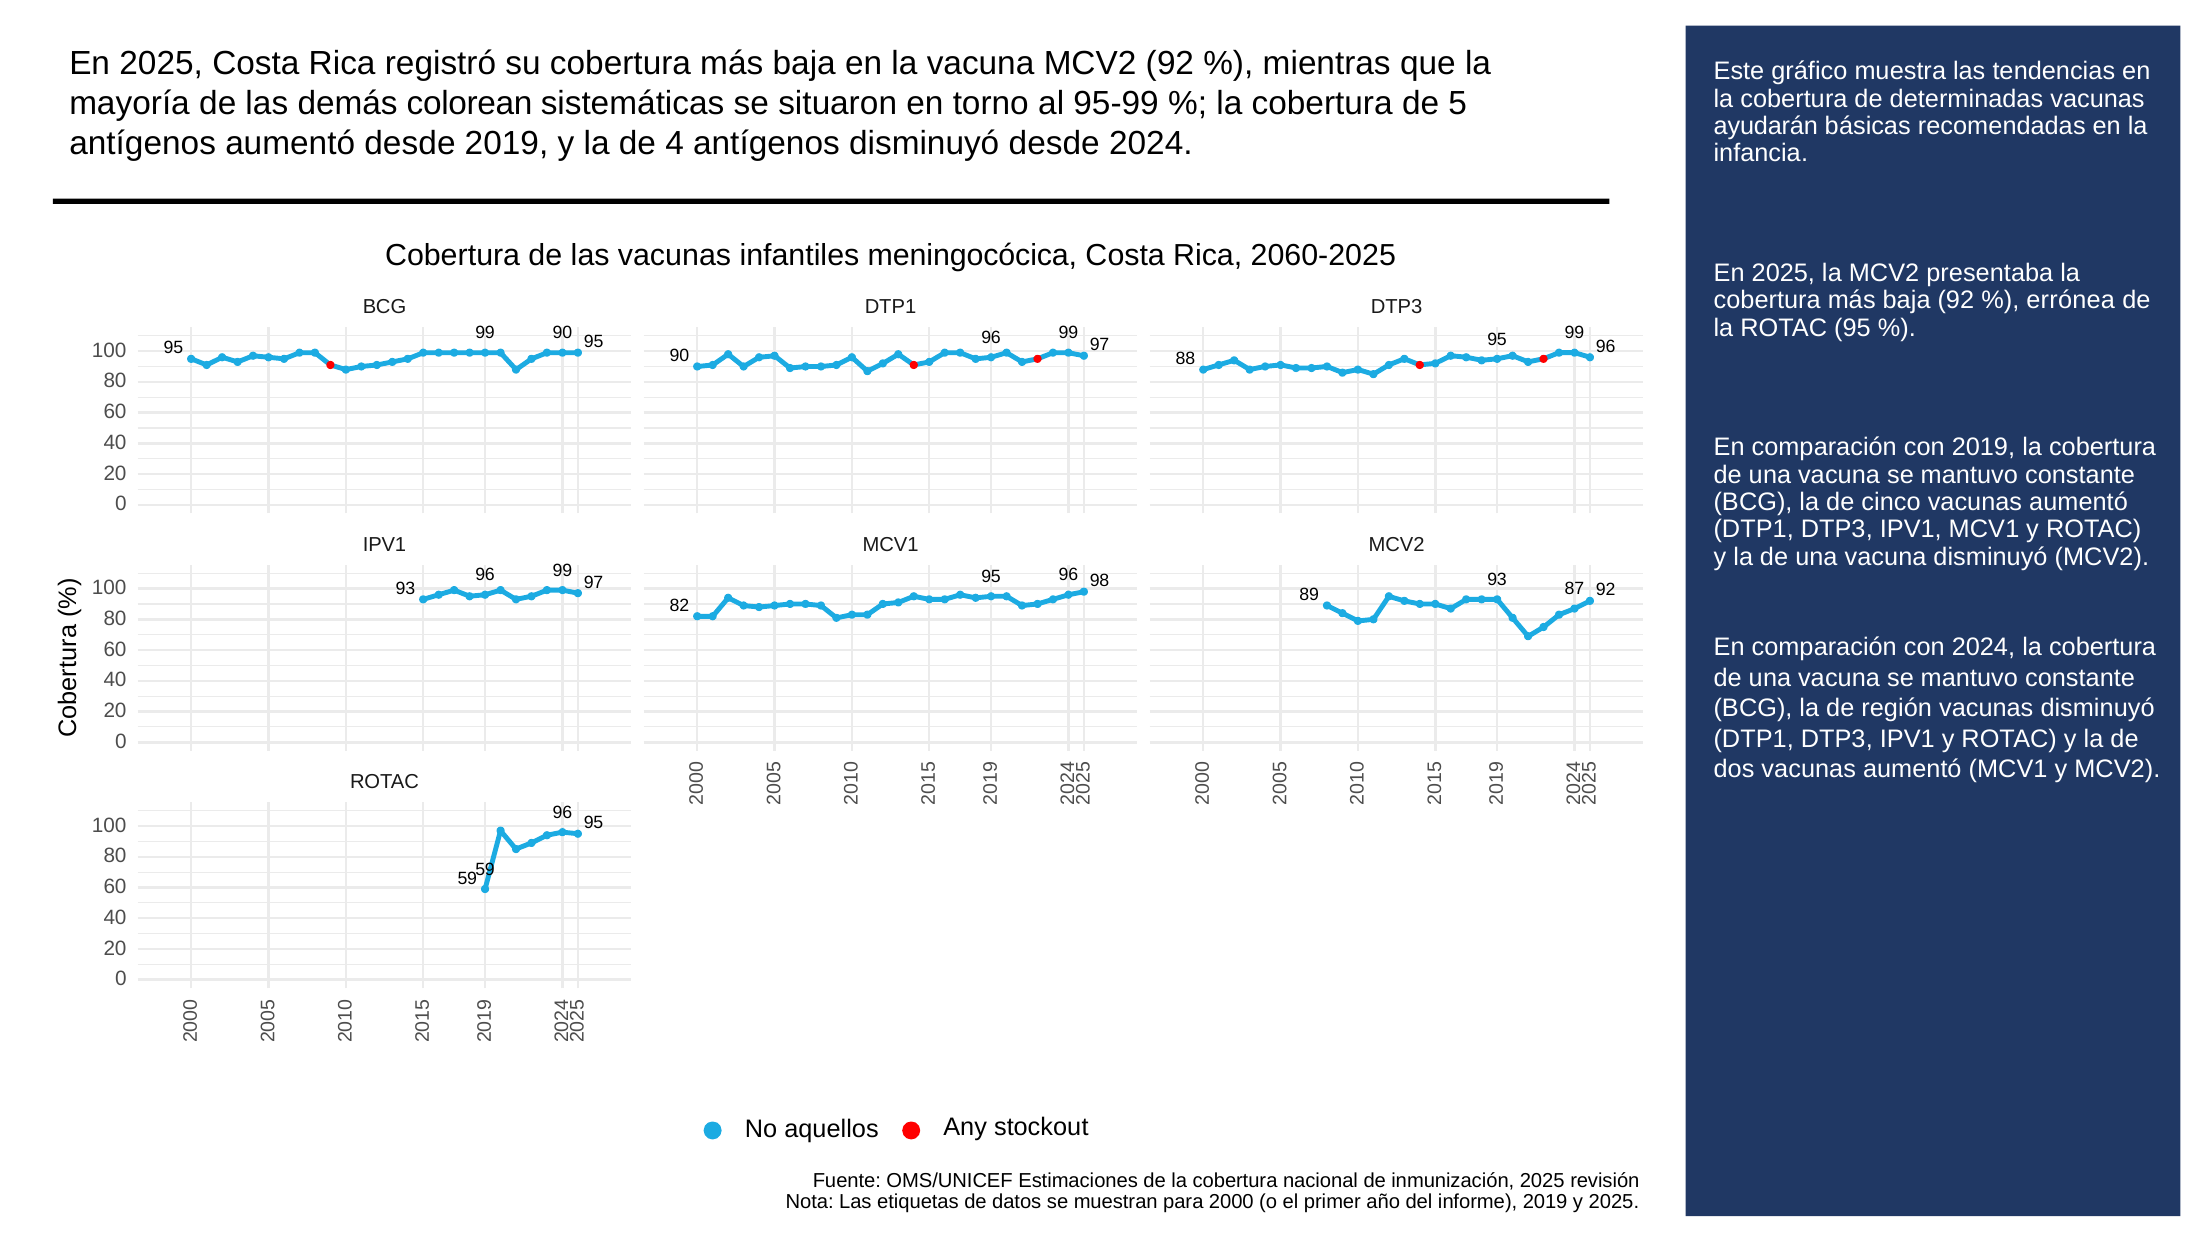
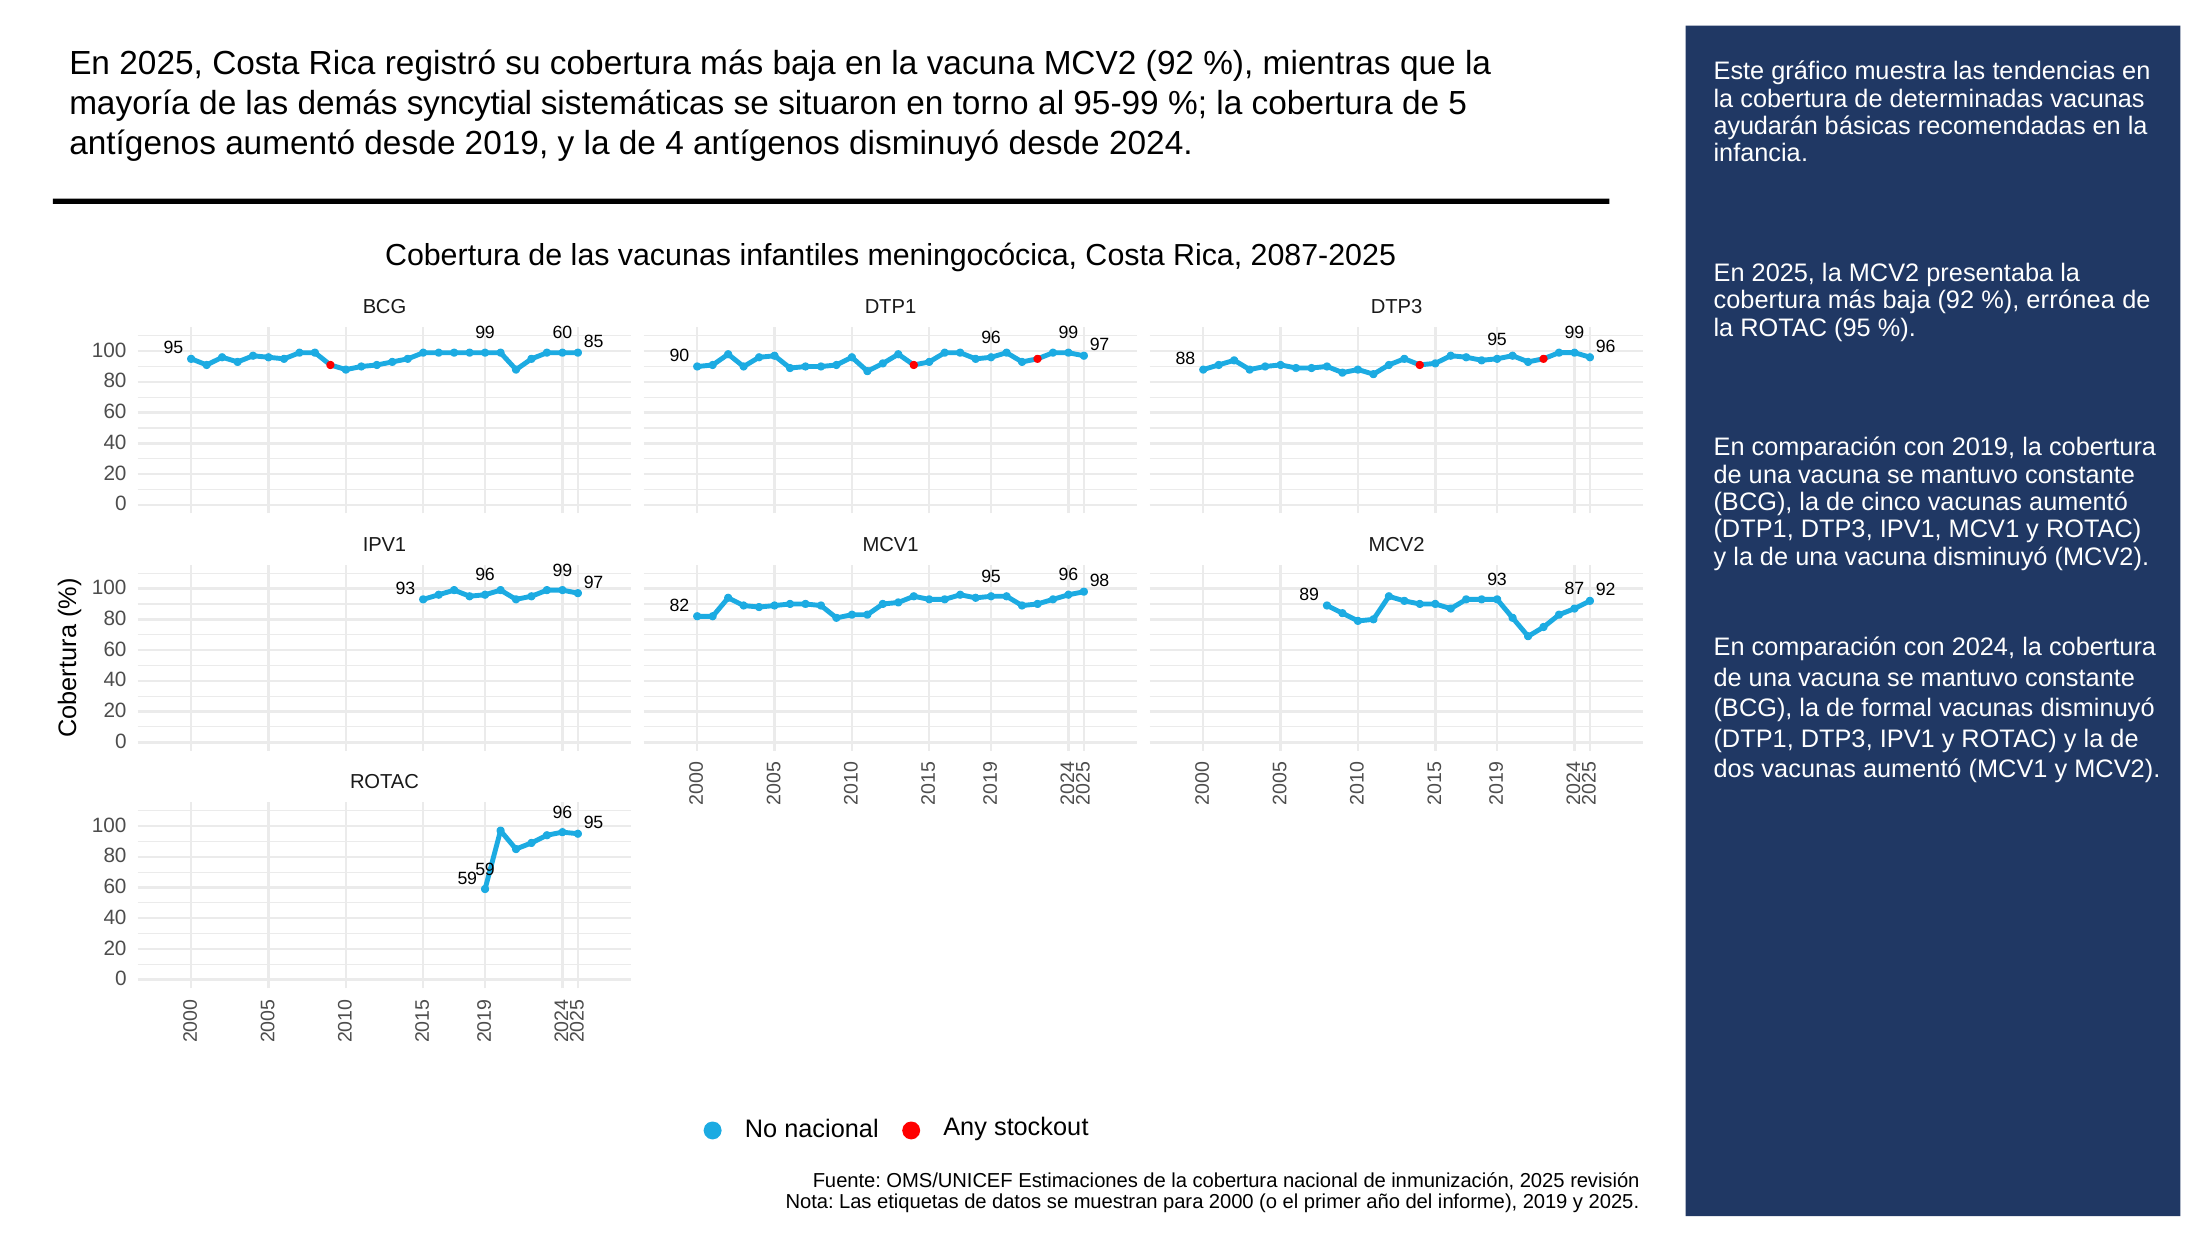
colorean: colorean -> syncytial
2060-2025: 2060-2025 -> 2087-2025
99 90: 90 -> 60
95 95: 95 -> 85
región: región -> formal
No aquellos: aquellos -> nacional
